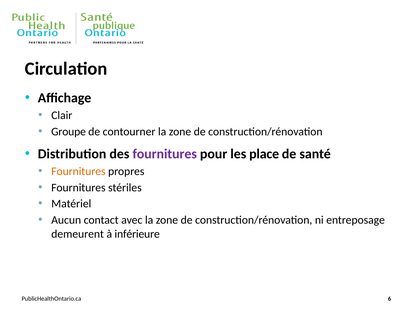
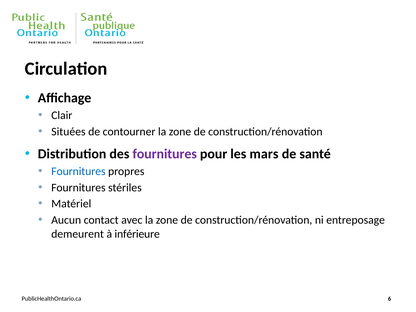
Groupe: Groupe -> Situées
place: place -> mars
Fournitures at (78, 171) colour: orange -> blue
